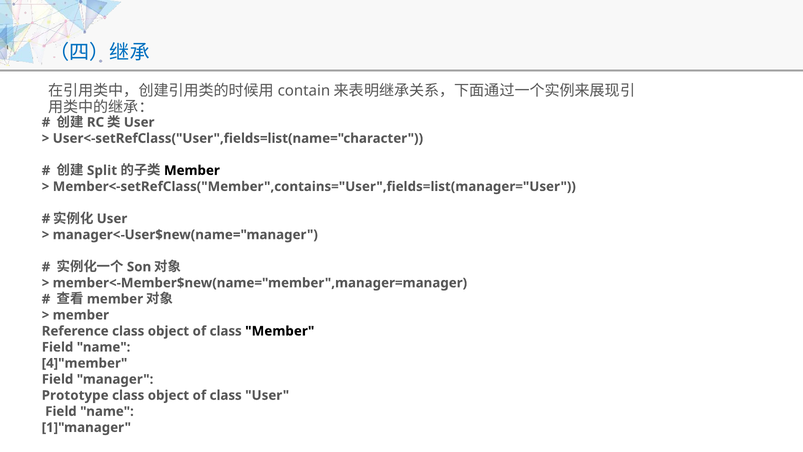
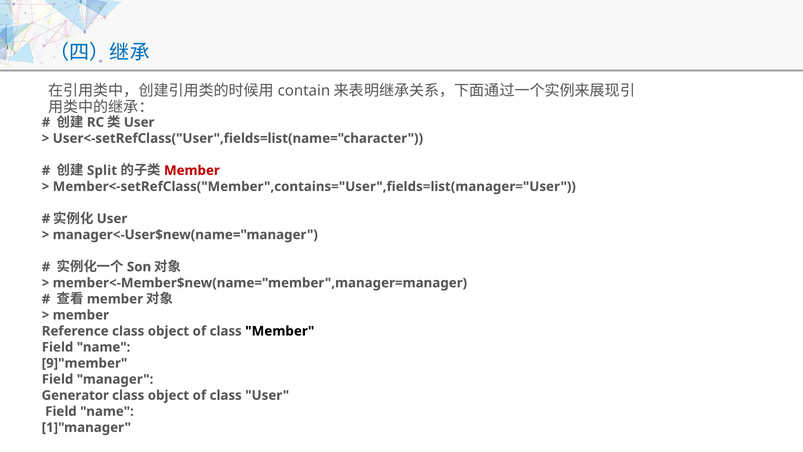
Member at (192, 170) colour: black -> red
4]"member: 4]"member -> 9]"member
Prototype: Prototype -> Generator
